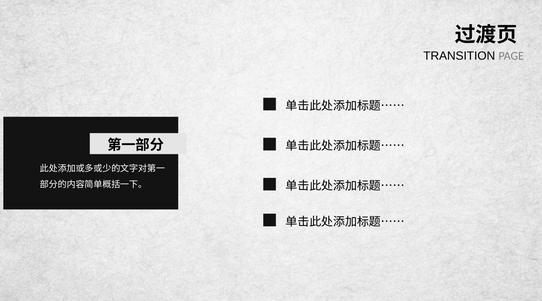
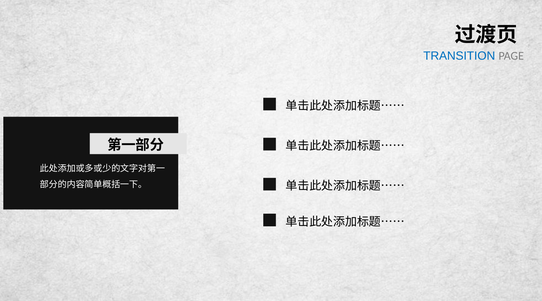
TRANSITION colour: black -> blue
